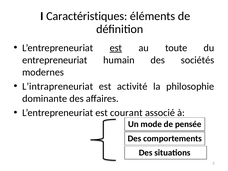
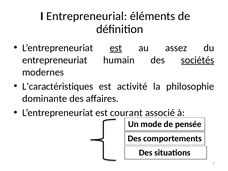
Caractéristiques: Caractéristiques -> Entrepreneurial
toute: toute -> assez
sociétés underline: none -> present
L’intrapreneuriat: L’intrapreneuriat -> L’caractéristiques
